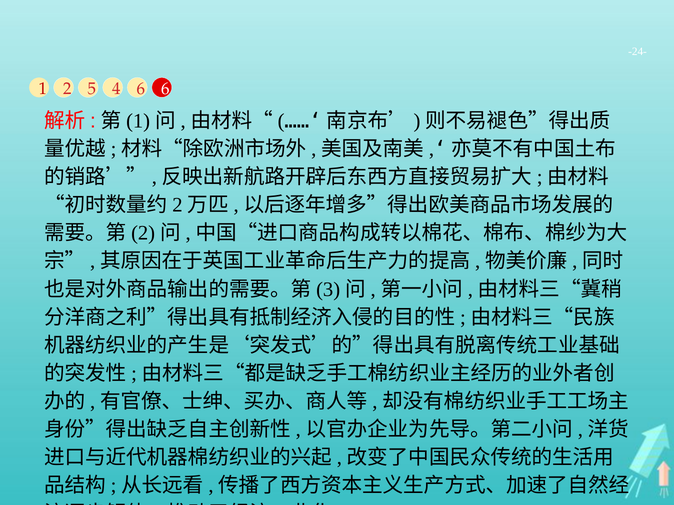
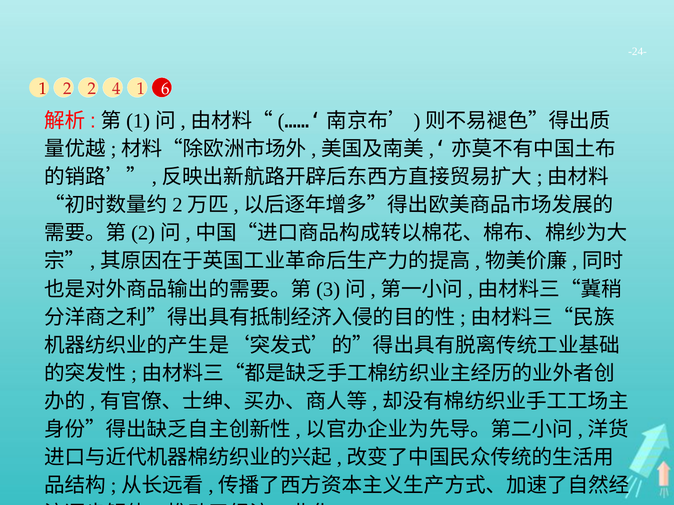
2 5: 5 -> 2
4 6: 6 -> 1
